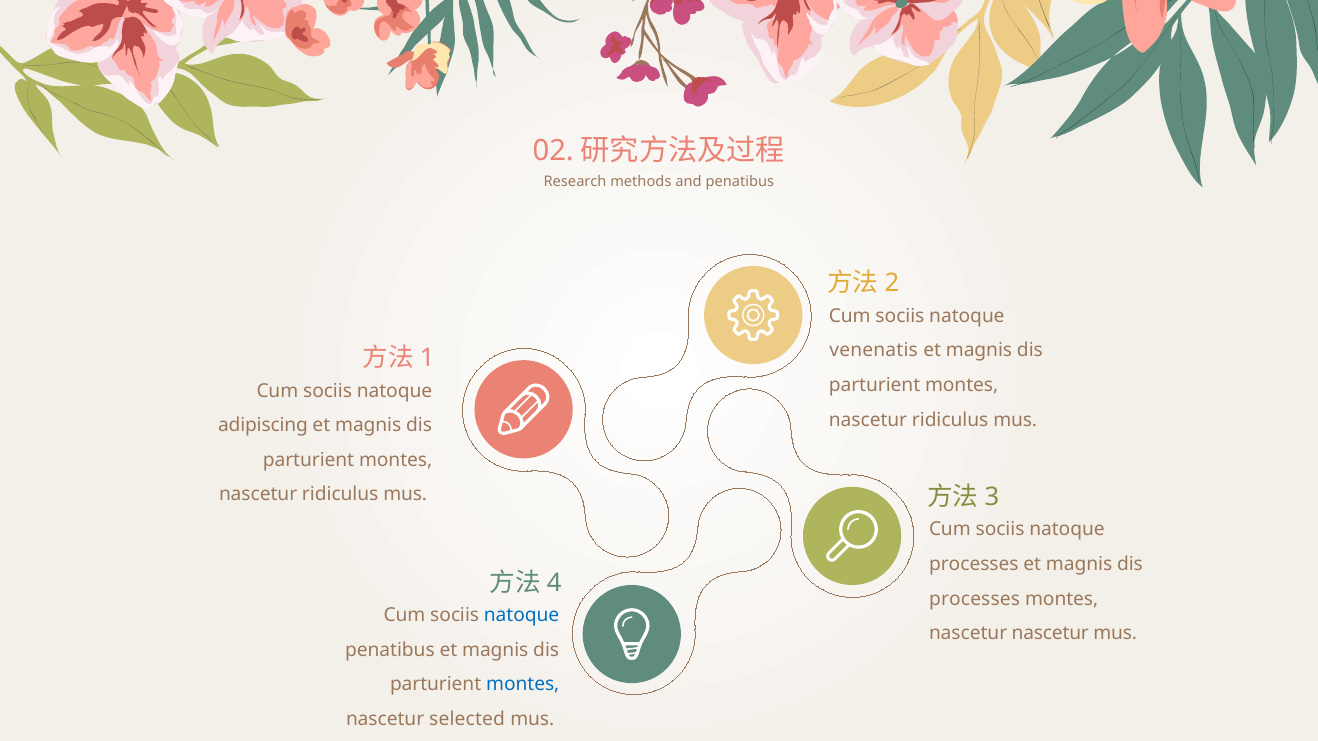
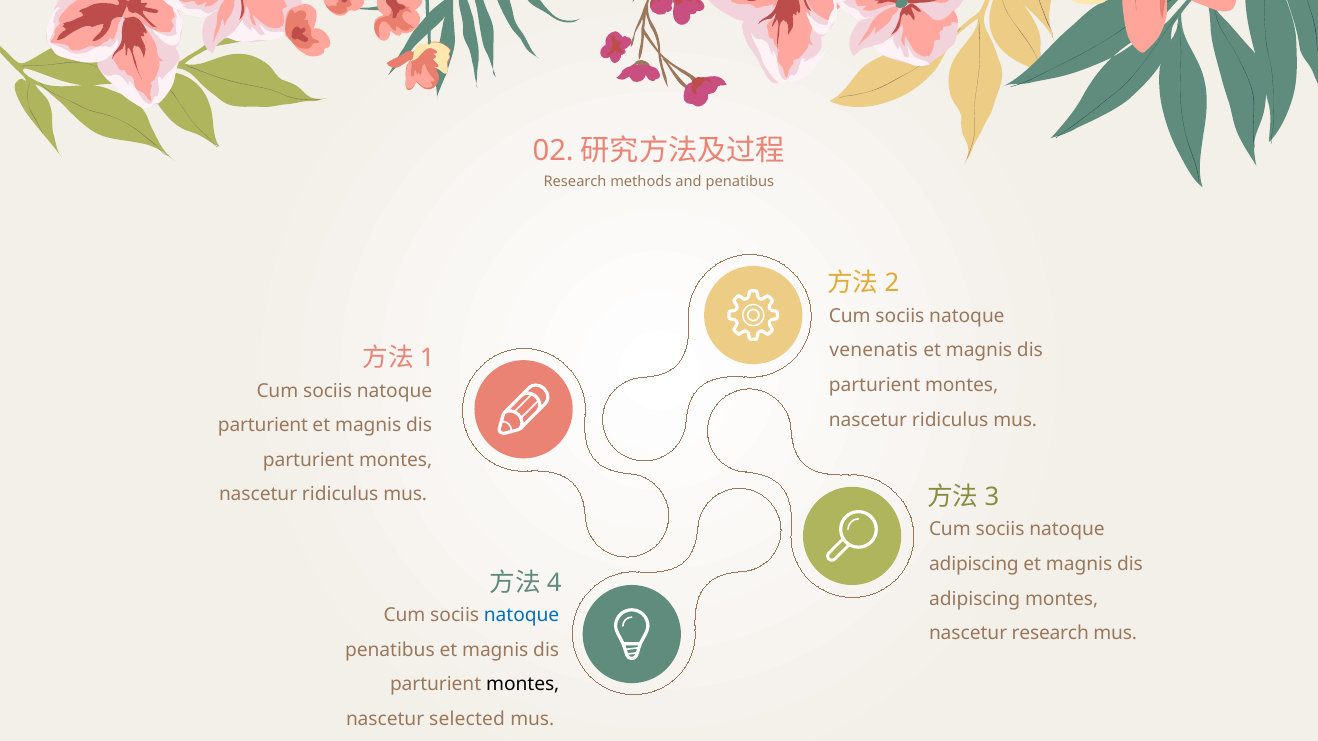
adipiscing at (263, 426): adipiscing -> parturient
processes at (974, 564): processes -> adipiscing
processes at (975, 599): processes -> adipiscing
nascetur nascetur: nascetur -> research
montes at (523, 685) colour: blue -> black
